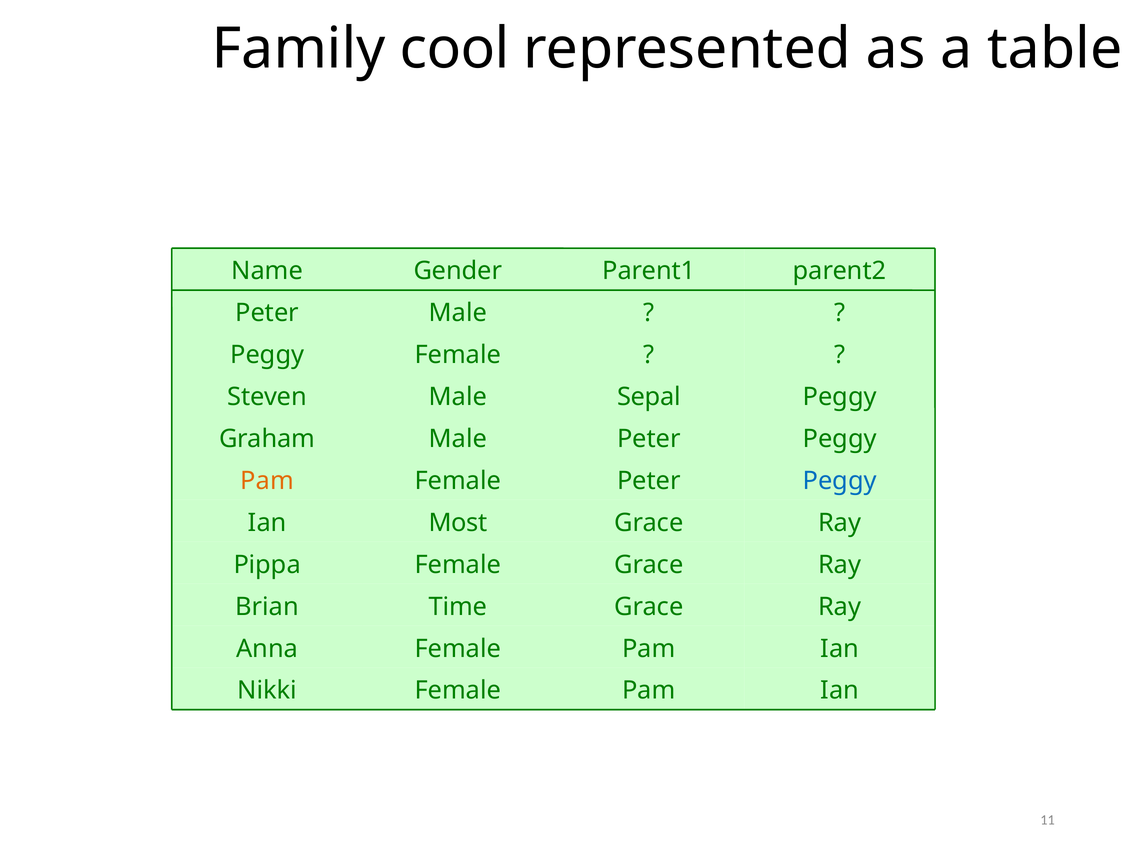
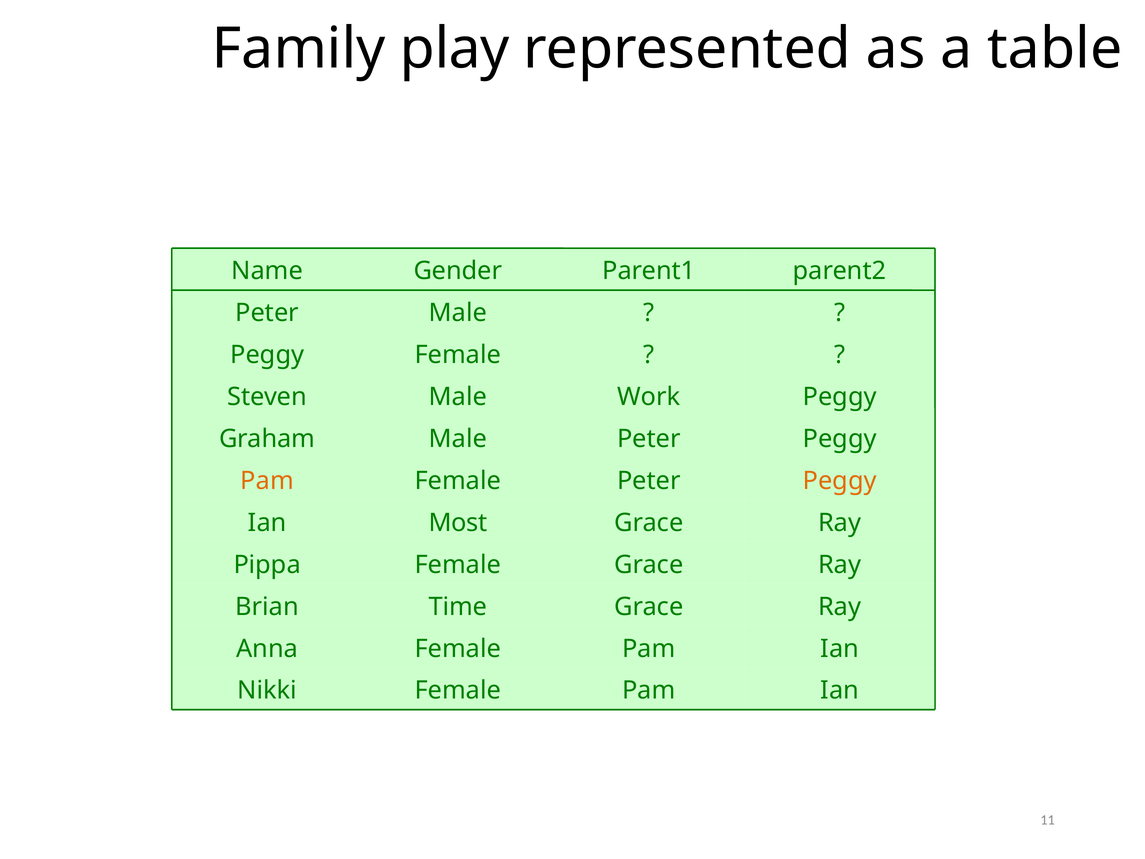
cool: cool -> play
Sepal: Sepal -> Work
Peggy at (840, 481) colour: blue -> orange
